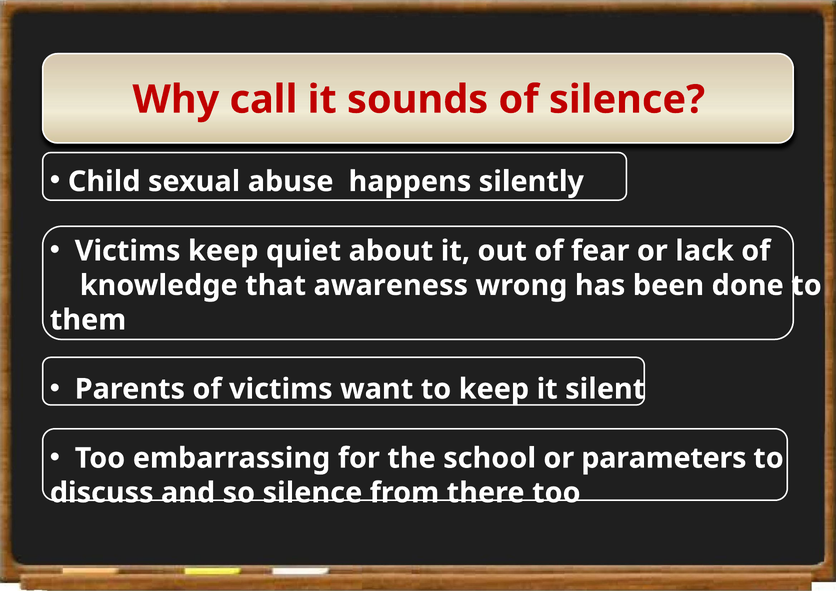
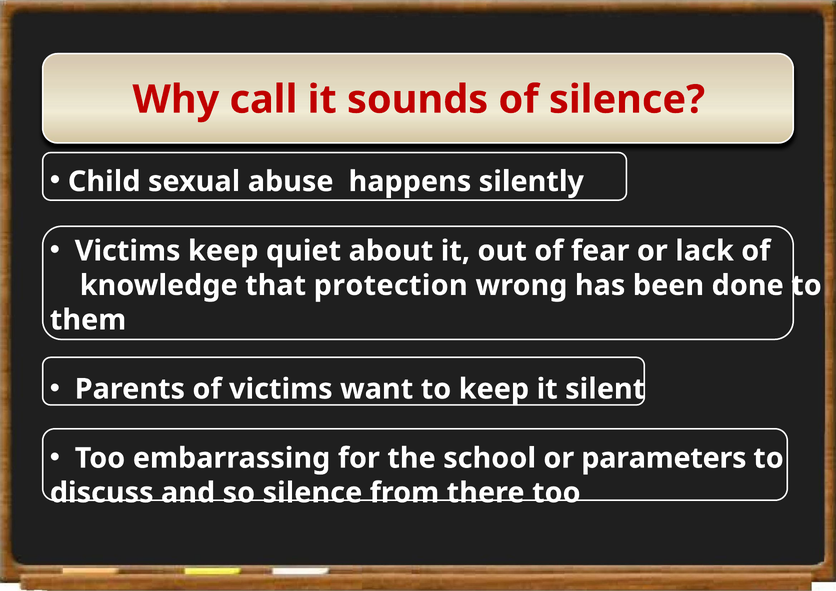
awareness: awareness -> protection
